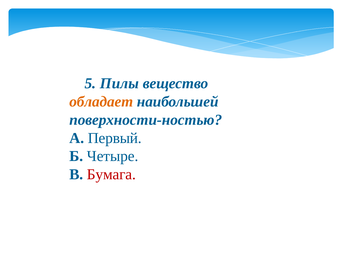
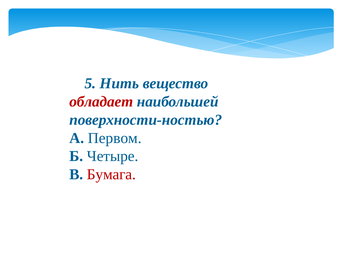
Пилы: Пилы -> Нить
обладает colour: orange -> red
Первый: Первый -> Первом
